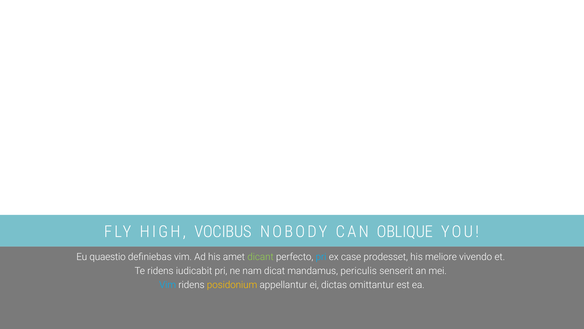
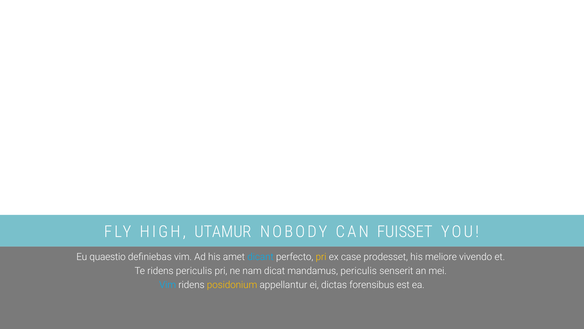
VOCIBUS: VOCIBUS -> UTAMUR
OBLIQUE: OBLIQUE -> FUISSET
dicant colour: light green -> light blue
pri at (321, 257) colour: light blue -> yellow
ridens iudicabit: iudicabit -> periculis
omittantur: omittantur -> forensibus
